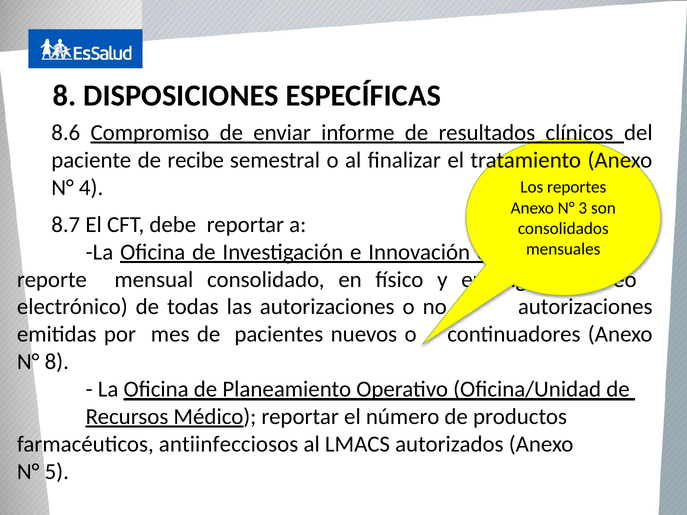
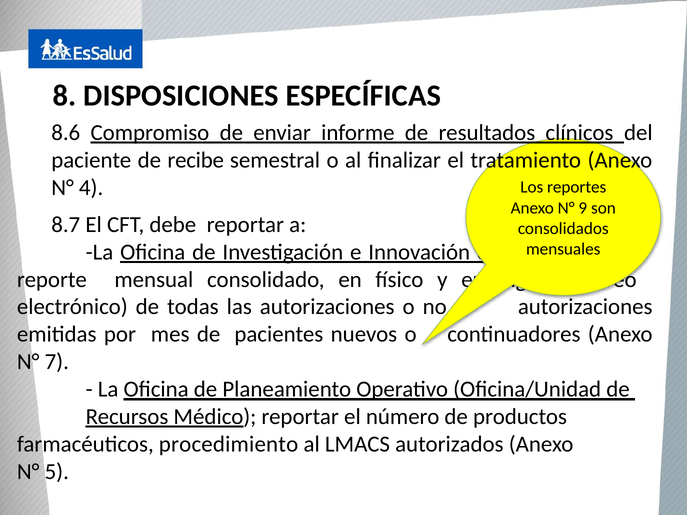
3: 3 -> 9
N° 8: 8 -> 7
antiinfecciosos: antiinfecciosos -> procedimiento
